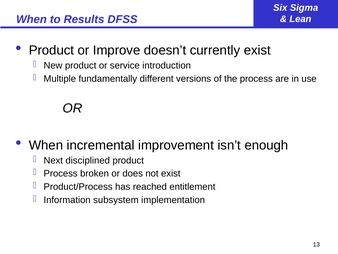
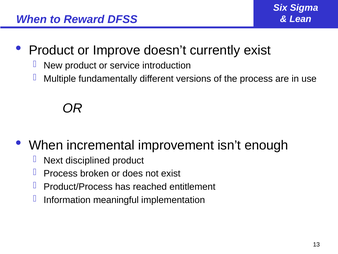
Results: Results -> Reward
subsystem: subsystem -> meaningful
